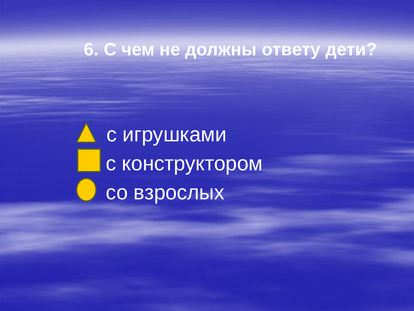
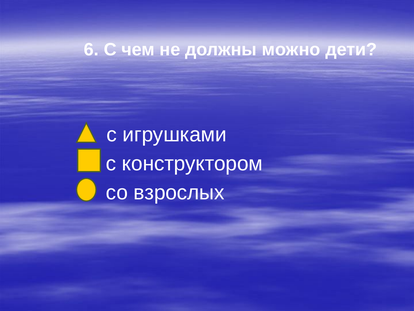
ответу: ответу -> можно
